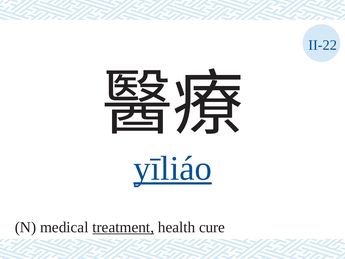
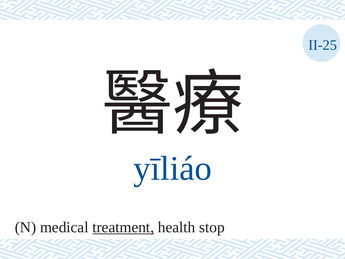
II-22: II-22 -> II-25
yīliáo underline: present -> none
cure: cure -> stop
